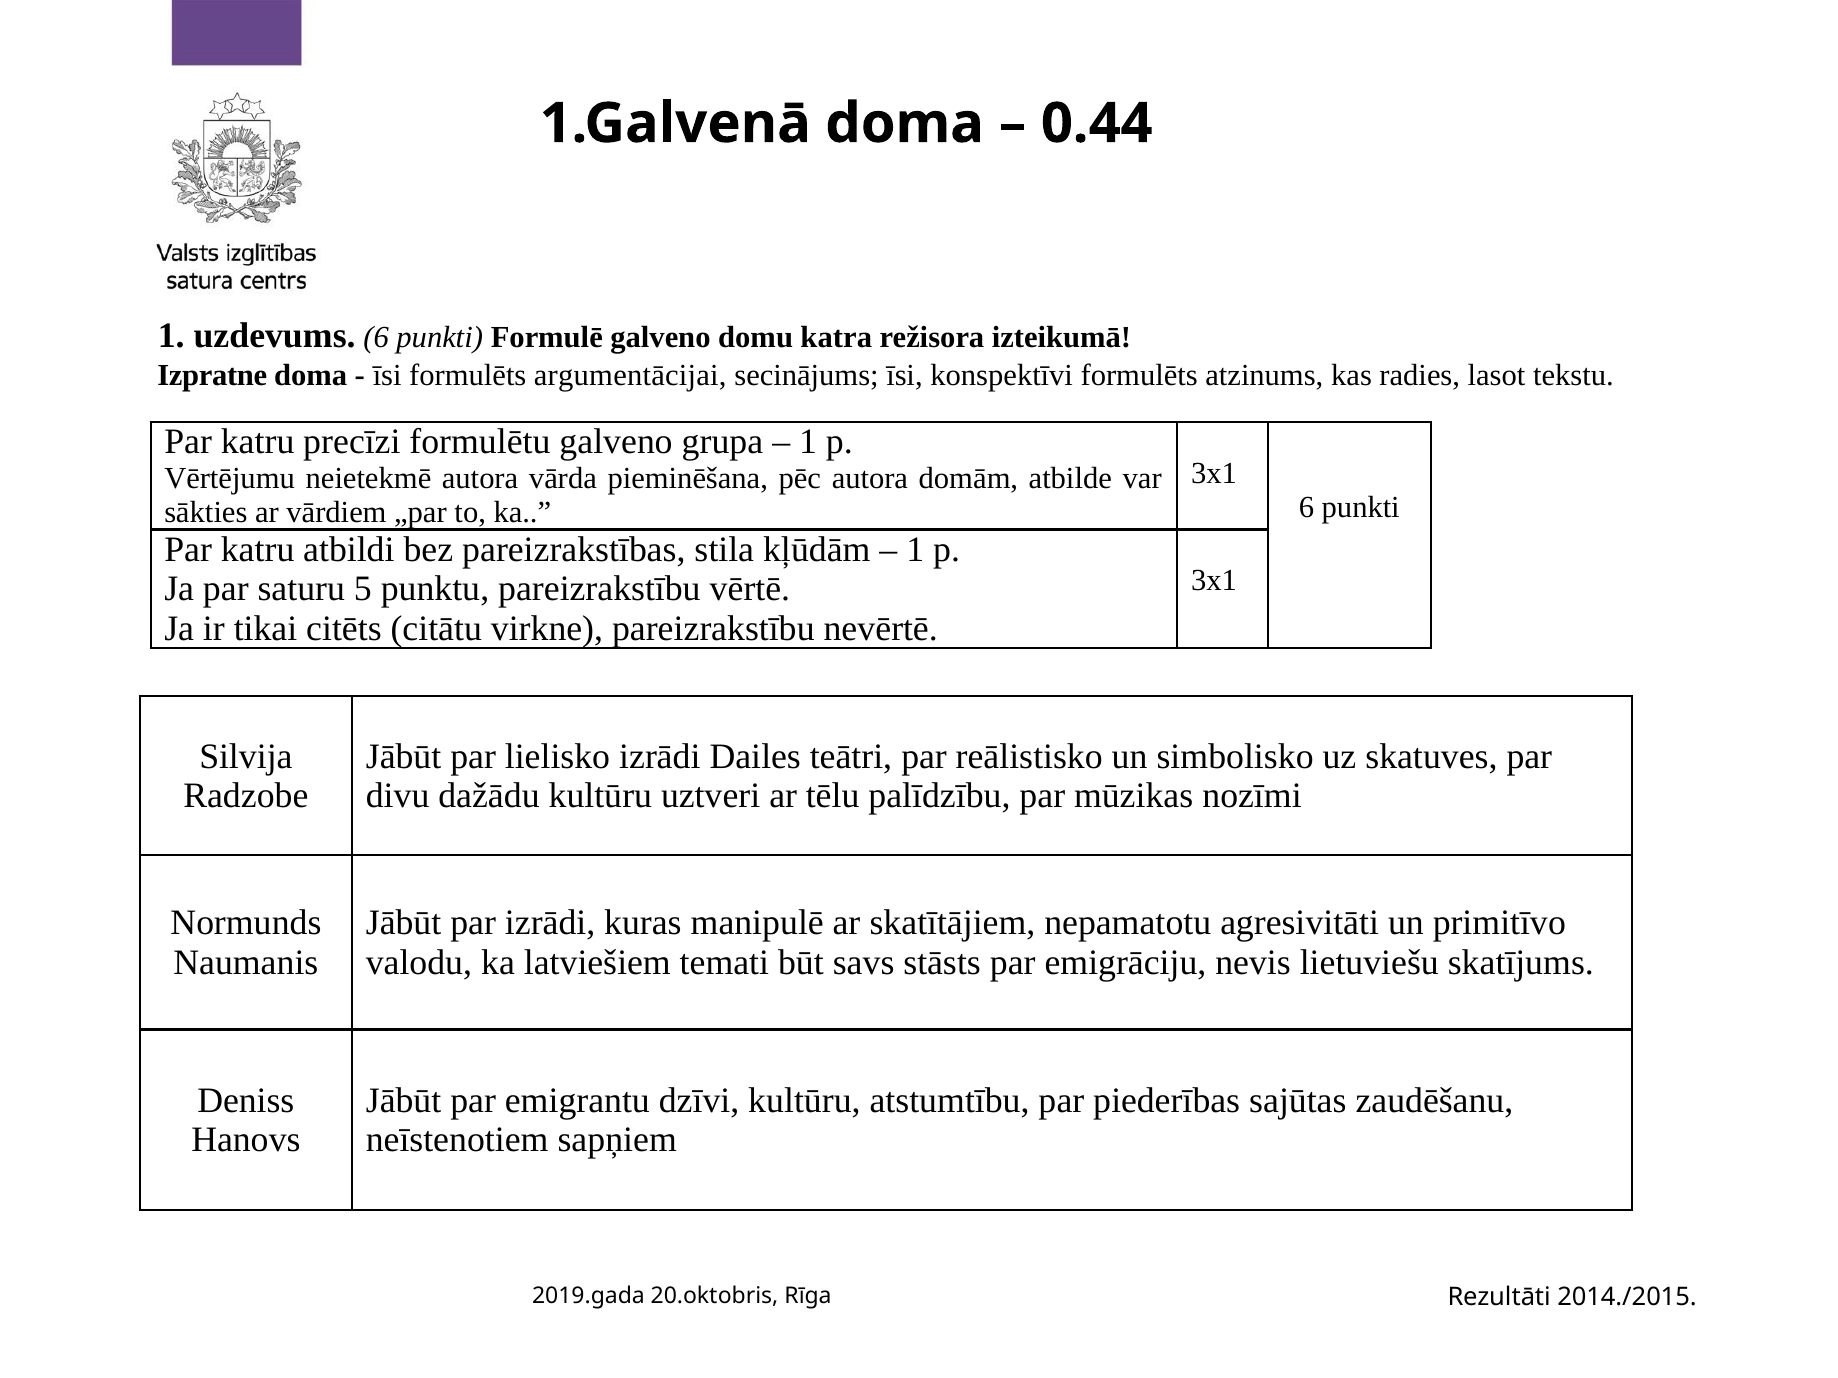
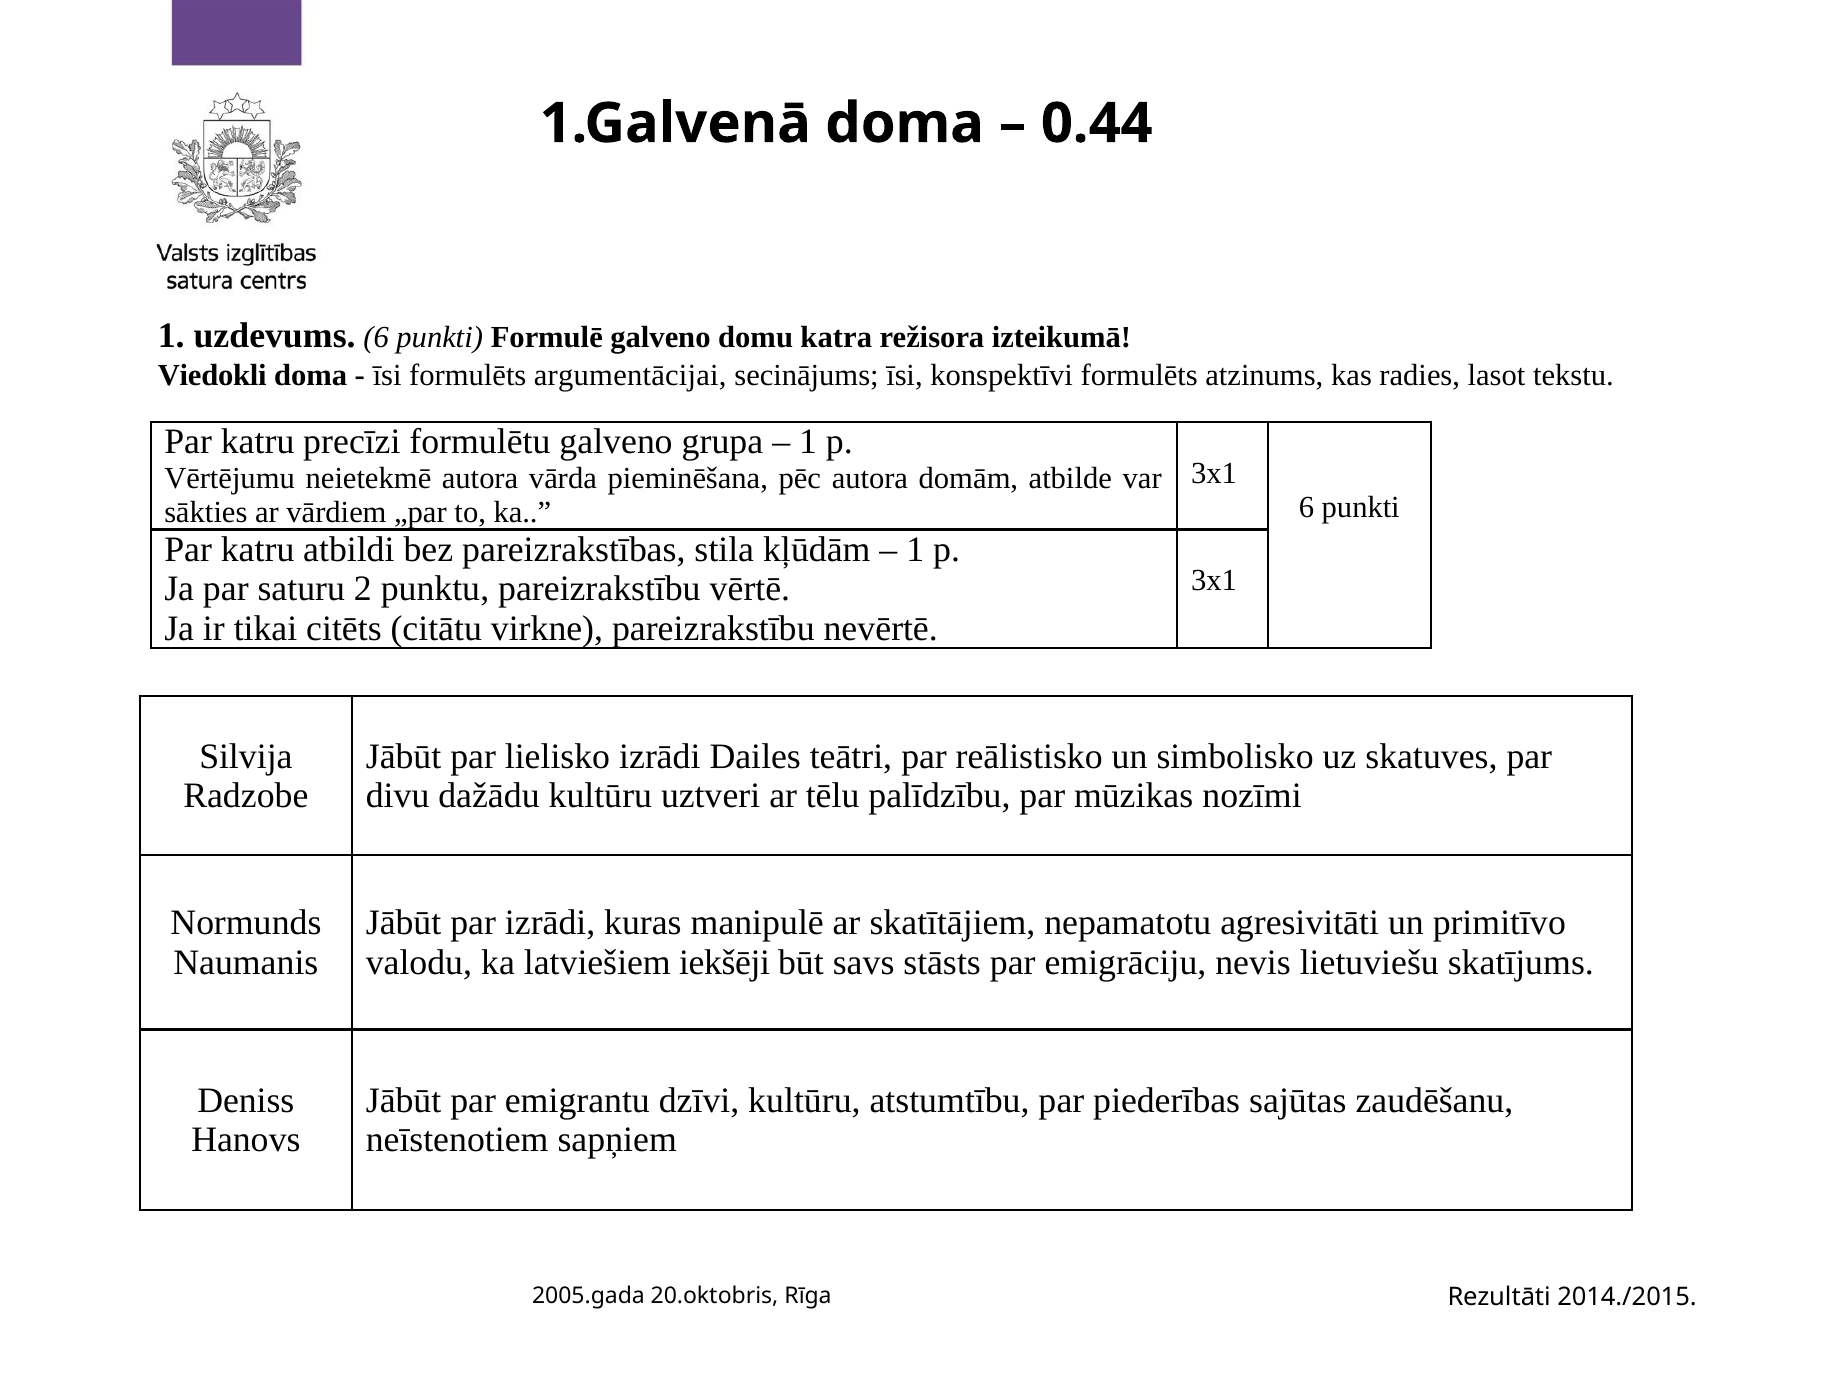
Izpratne: Izpratne -> Viedokli
5: 5 -> 2
temati: temati -> iekšēji
2019.gada: 2019.gada -> 2005.gada
